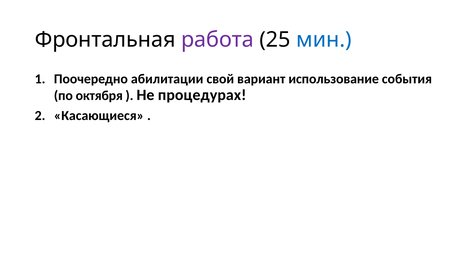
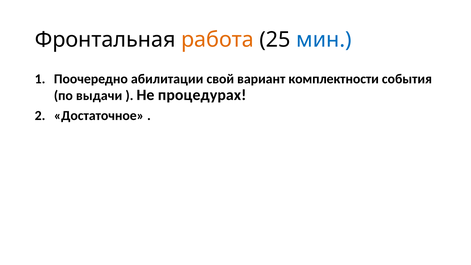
работа colour: purple -> orange
использование: использование -> комплектности
октября: октября -> выдачи
Касающиеся: Касающиеся -> Достаточное
